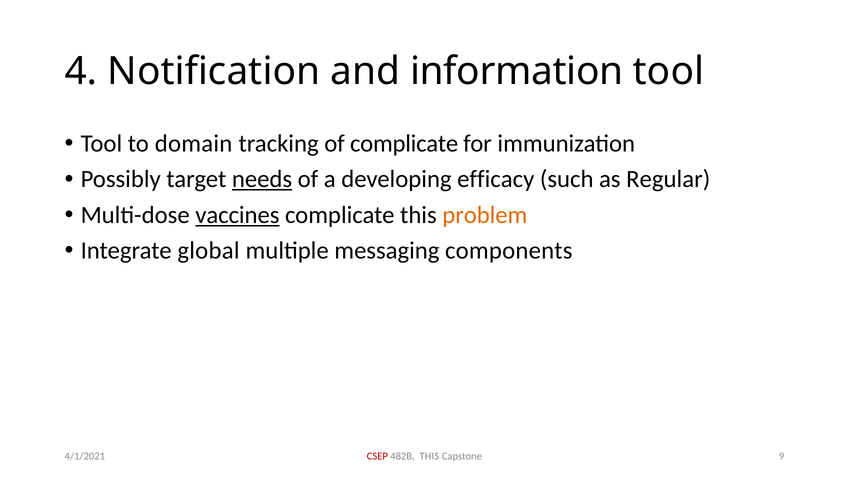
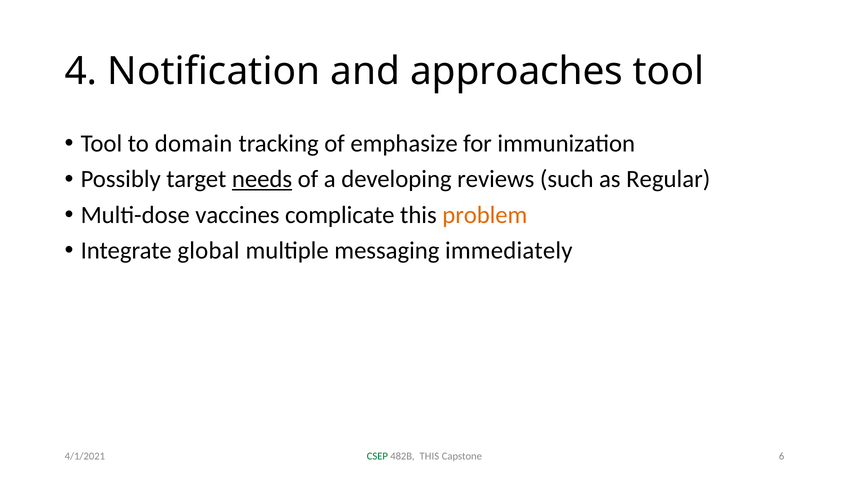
information: information -> approaches
of complicate: complicate -> emphasize
efficacy: efficacy -> reviews
vaccines underline: present -> none
components: components -> immediately
CSEP colour: red -> green
9: 9 -> 6
